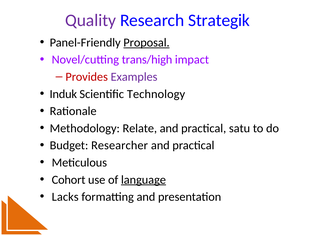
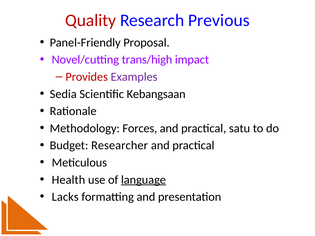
Quality colour: purple -> red
Strategik: Strategik -> Previous
Proposal underline: present -> none
Induk: Induk -> Sedia
Technology: Technology -> Kebangsaan
Relate: Relate -> Forces
Cohort: Cohort -> Health
